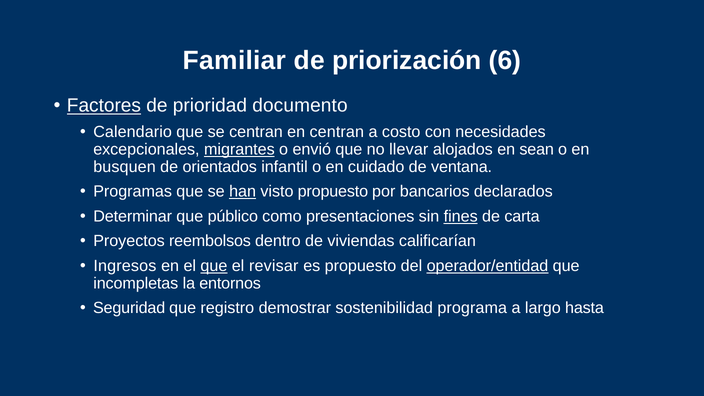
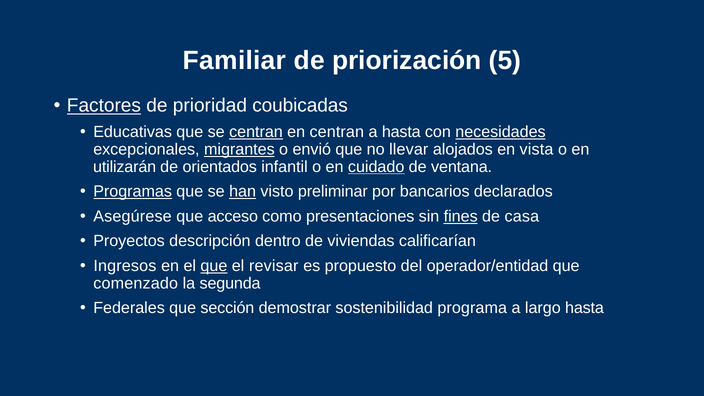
6: 6 -> 5
documento: documento -> coubicadas
Calendario: Calendario -> Educativas
centran at (256, 132) underline: none -> present
a costo: costo -> hasta
necesidades underline: none -> present
sean: sean -> vista
busquen: busquen -> utilizarán
cuidado underline: none -> present
Programas underline: none -> present
visto propuesto: propuesto -> preliminar
Determinar: Determinar -> Asegúrese
público: público -> acceso
carta: carta -> casa
reembolsos: reembolsos -> descripción
operador/entidad underline: present -> none
incompletas: incompletas -> comenzado
entornos: entornos -> segunda
Seguridad: Seguridad -> Federales
registro: registro -> sección
